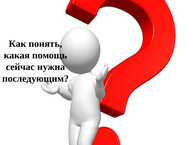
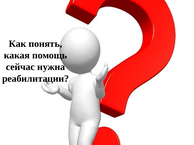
последующим: последующим -> реабилитации
